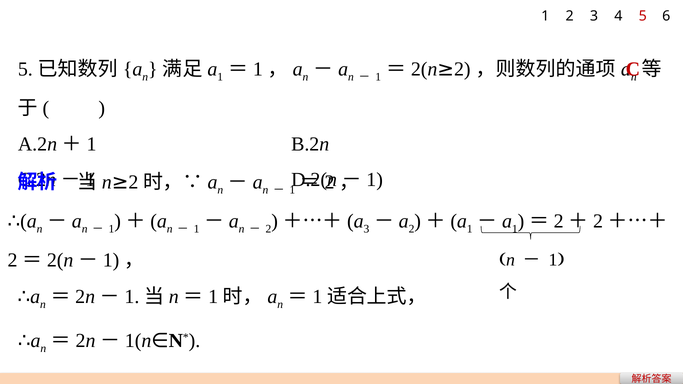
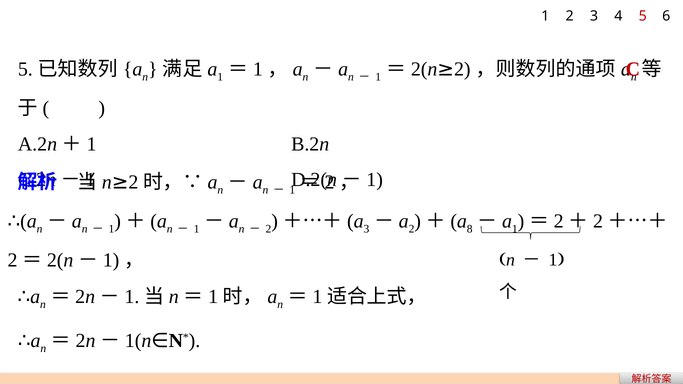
1 at (470, 229): 1 -> 8
